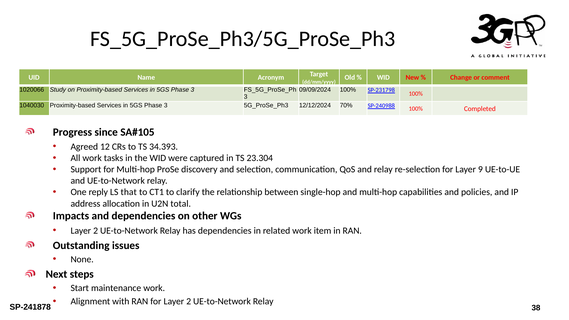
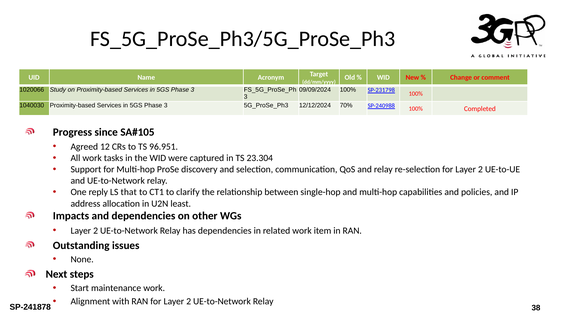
34.393: 34.393 -> 96.951
re-selection for Layer 9: 9 -> 2
total: total -> least
